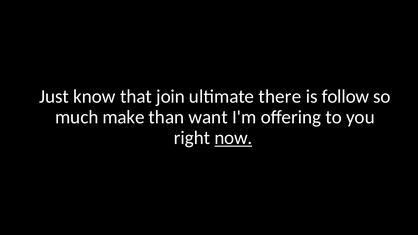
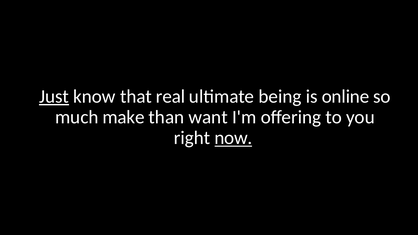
Just underline: none -> present
join: join -> real
there: there -> being
follow: follow -> online
